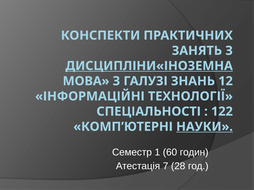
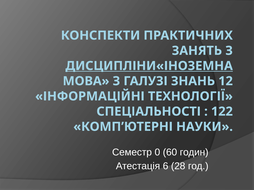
НАУКИ underline: present -> none
1: 1 -> 0
7: 7 -> 6
